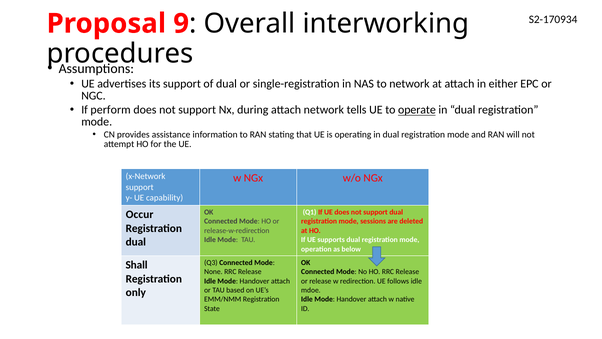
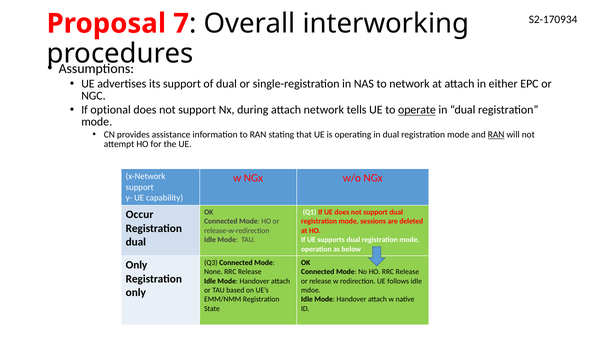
9: 9 -> 7
perform: perform -> optional
RAN at (496, 135) underline: none -> present
Shall at (137, 265): Shall -> Only
